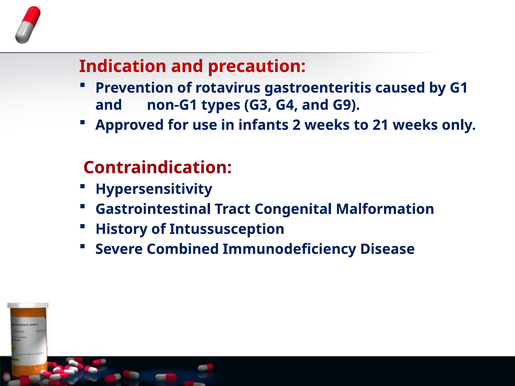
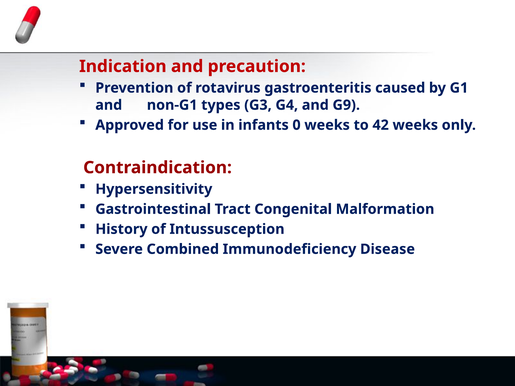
2: 2 -> 0
21: 21 -> 42
